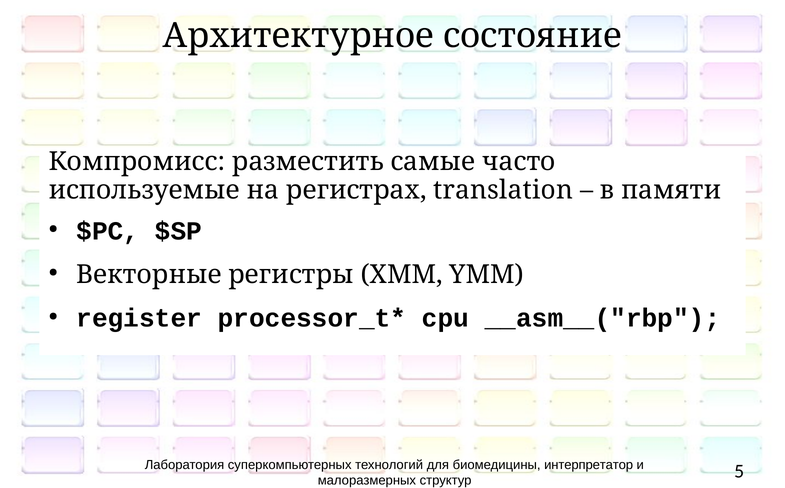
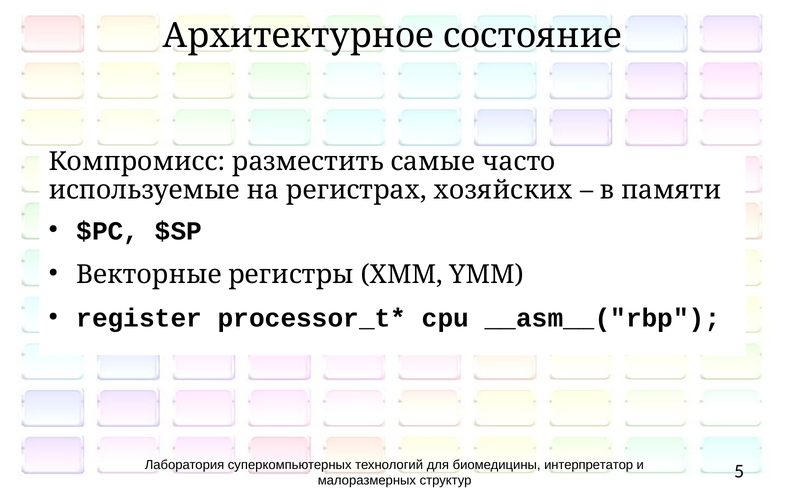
translation: translation -> хозяйских
